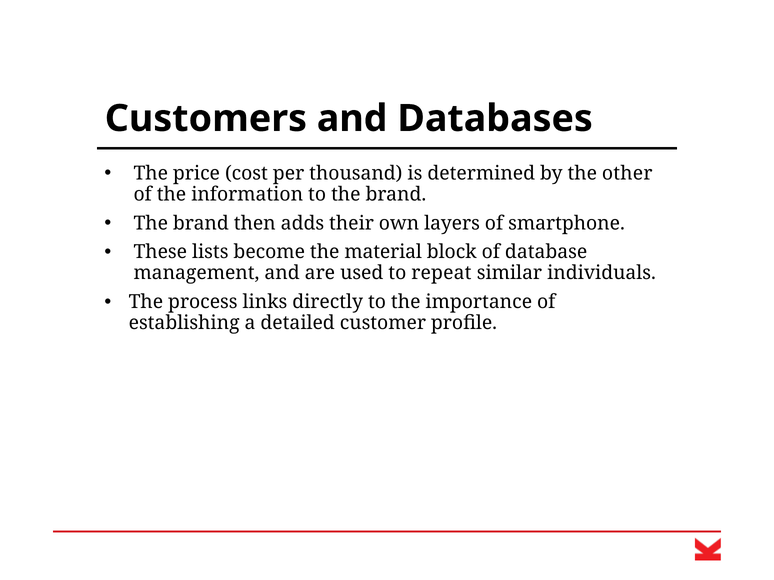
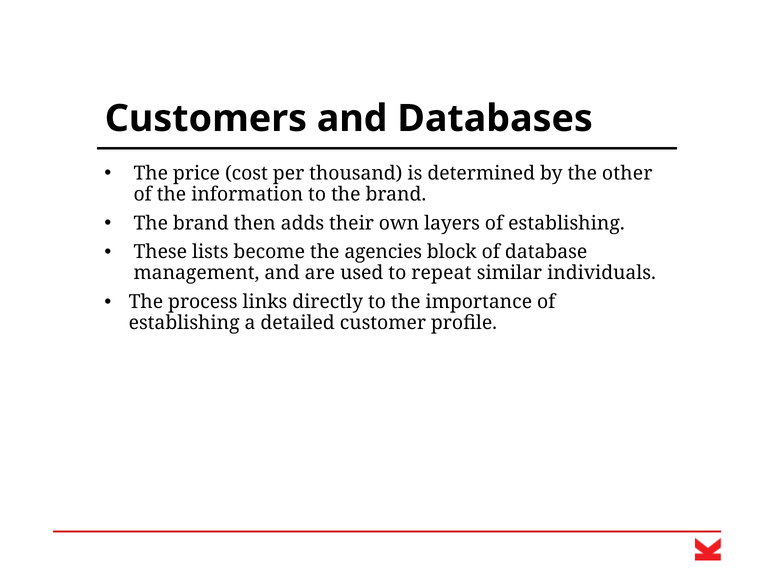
layers of smartphone: smartphone -> establishing
material: material -> agencies
